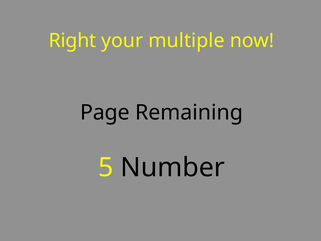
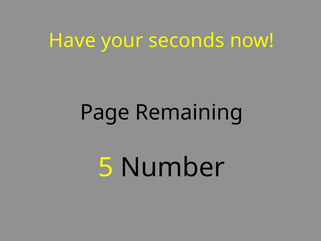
Right: Right -> Have
multiple: multiple -> seconds
